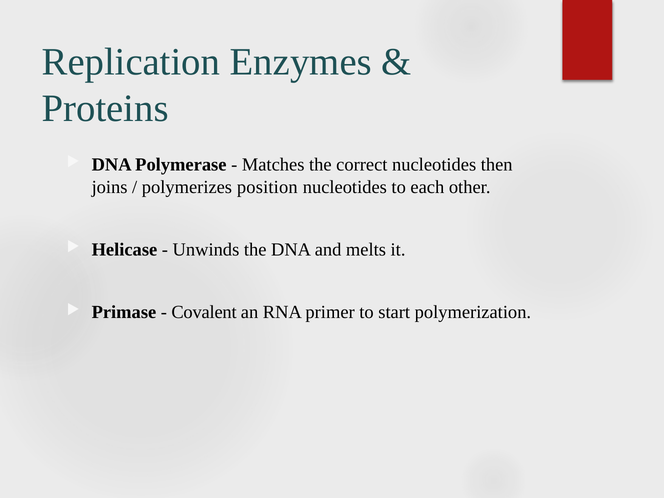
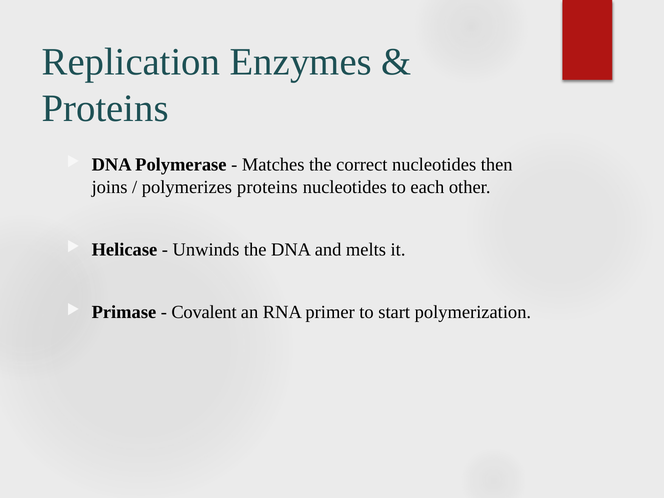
polymerizes position: position -> proteins
